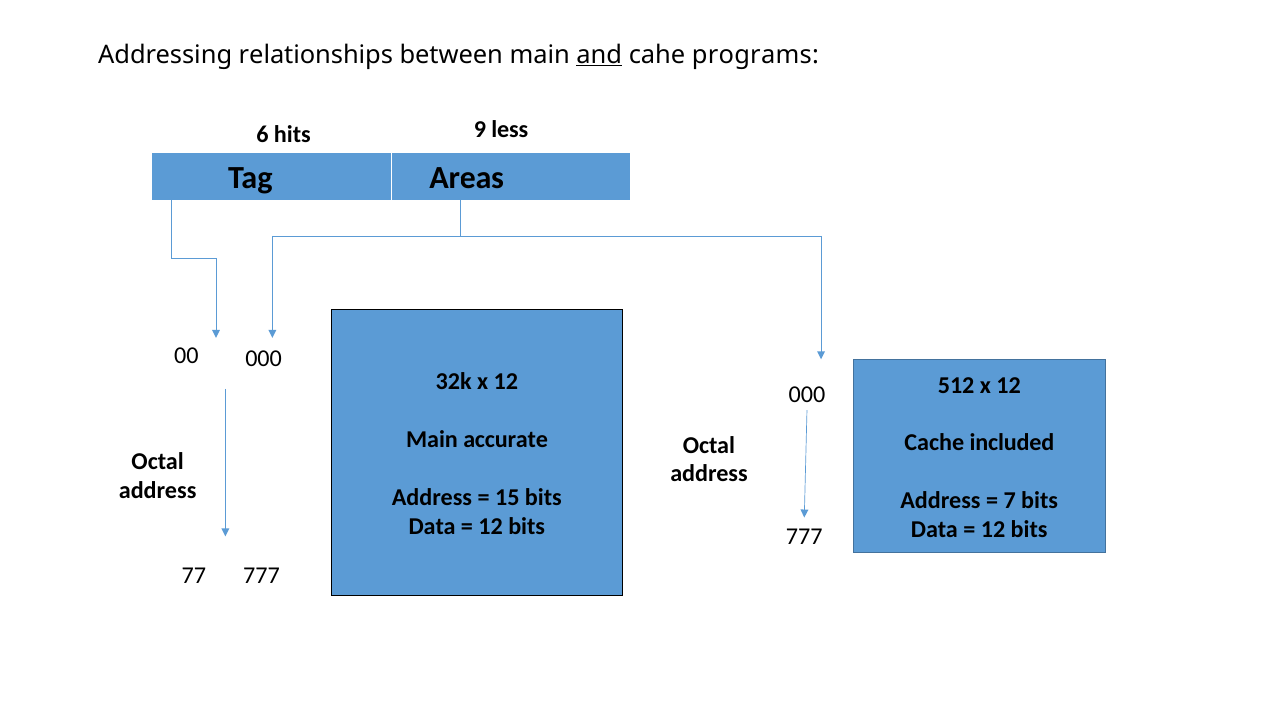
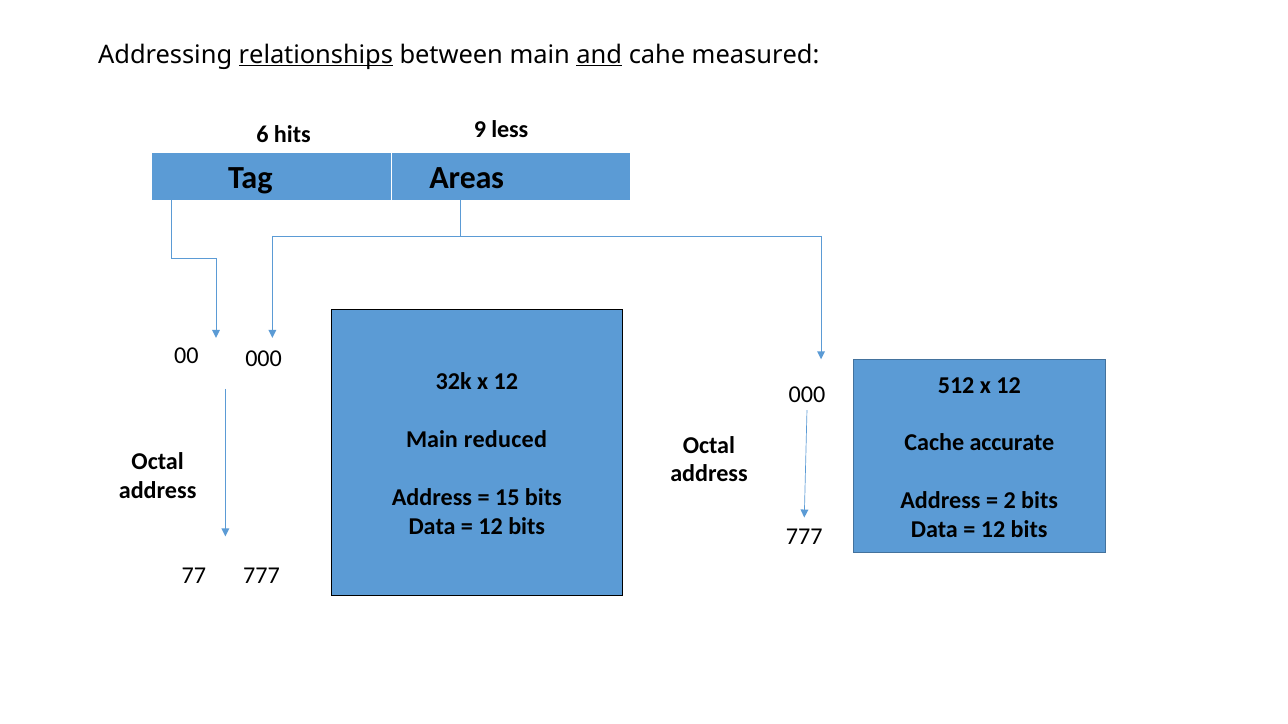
relationships underline: none -> present
programs: programs -> measured
accurate: accurate -> reduced
included: included -> accurate
7: 7 -> 2
